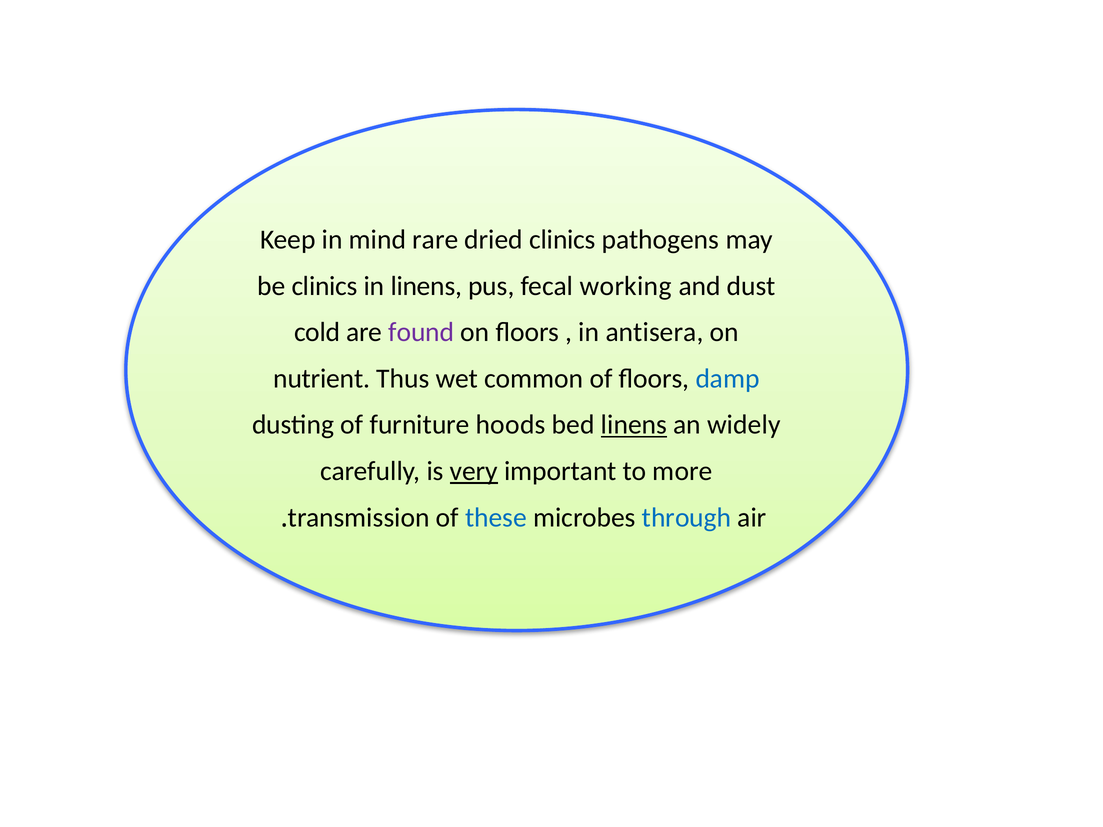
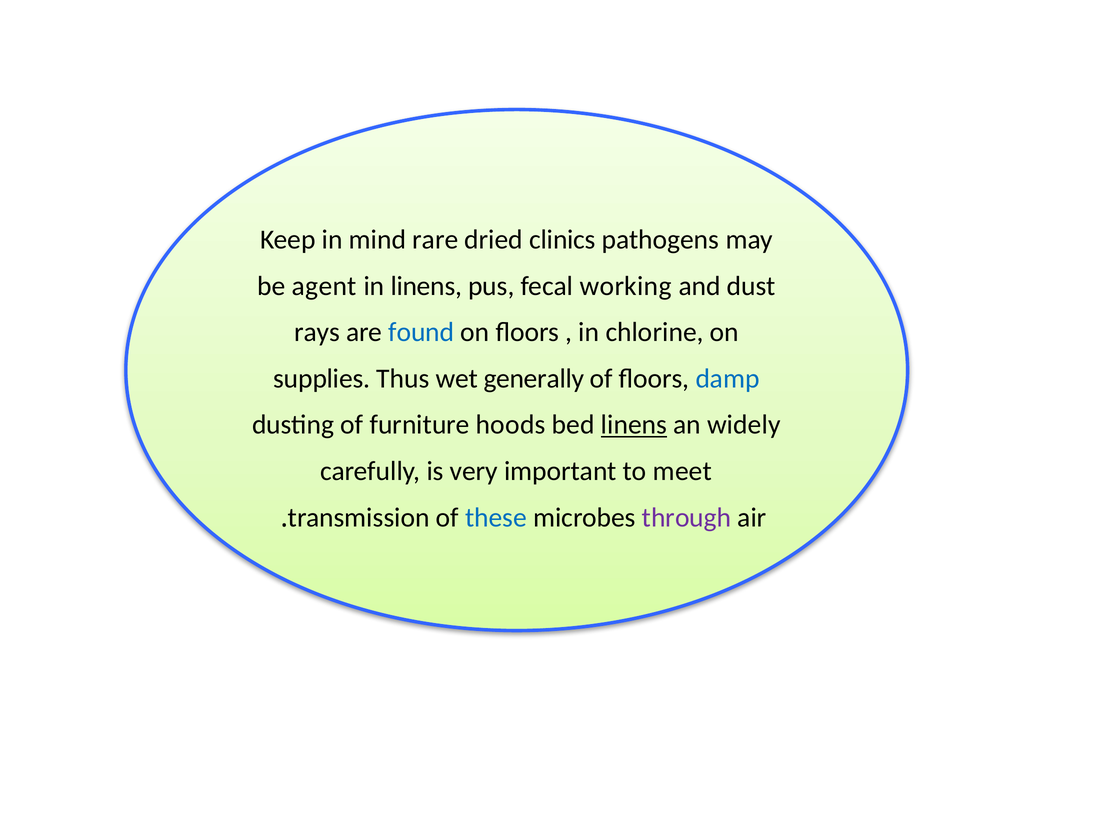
be clinics: clinics -> agent
cold: cold -> rays
found colour: purple -> blue
antisera: antisera -> chlorine
nutrient: nutrient -> supplies
common: common -> generally
very underline: present -> none
more: more -> meet
through colour: blue -> purple
